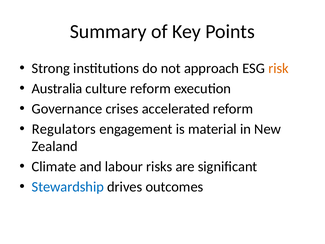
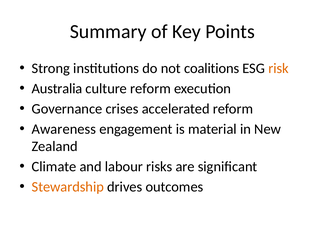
approach: approach -> coalitions
Regulators: Regulators -> Awareness
Stewardship colour: blue -> orange
